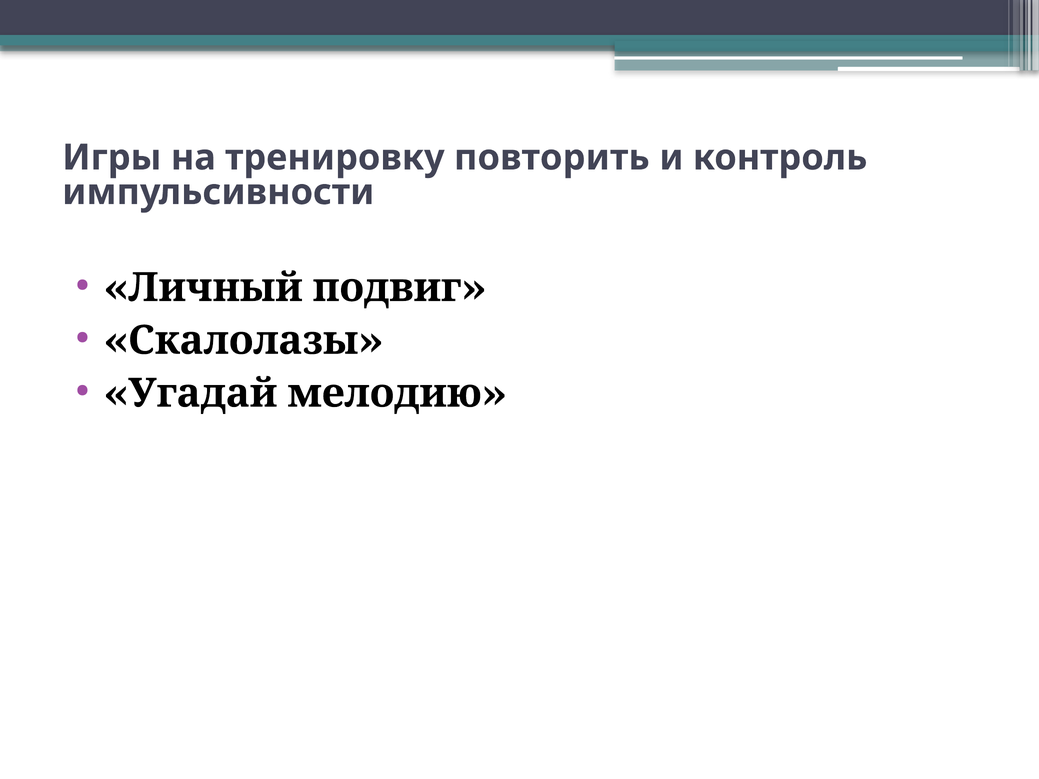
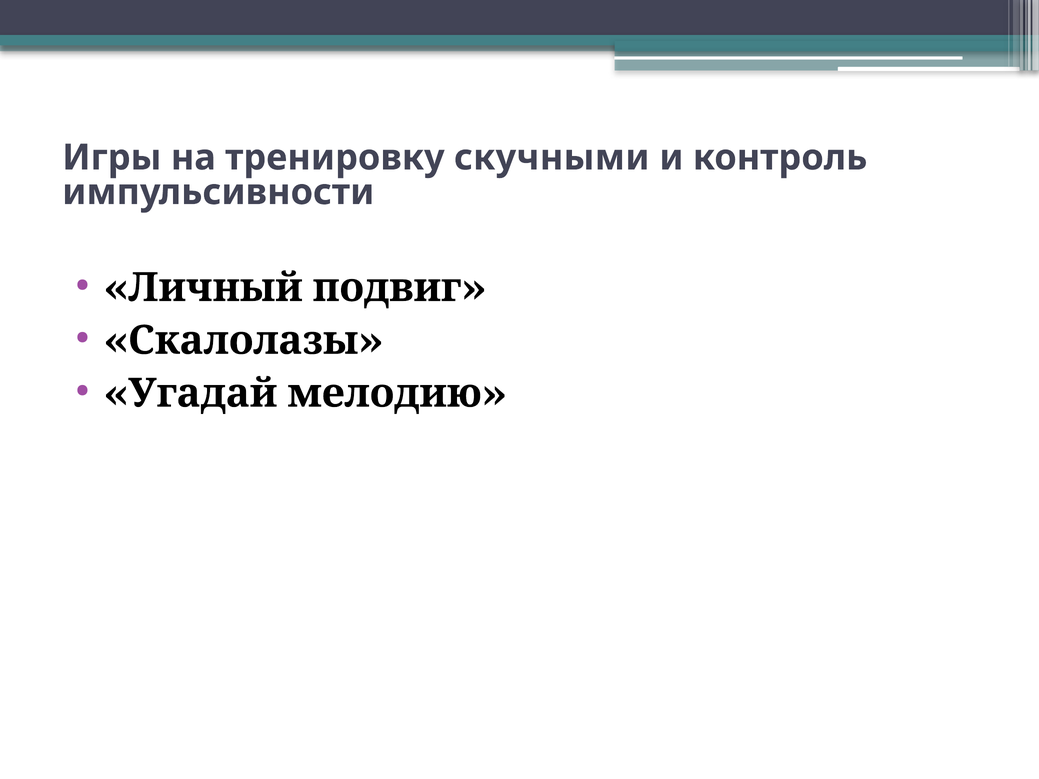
повторить: повторить -> скучными
